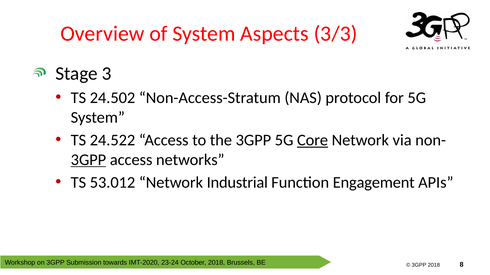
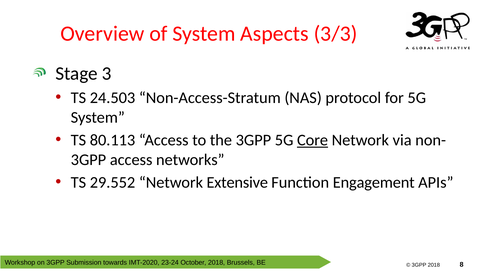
24.502: 24.502 -> 24.503
24.522: 24.522 -> 80.113
3GPP at (88, 160) underline: present -> none
53.012: 53.012 -> 29.552
Industrial: Industrial -> Extensive
